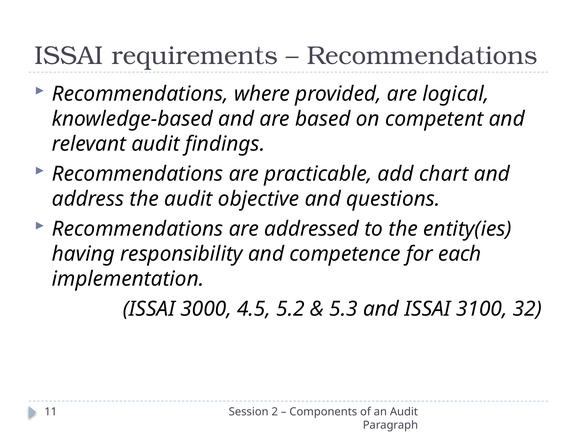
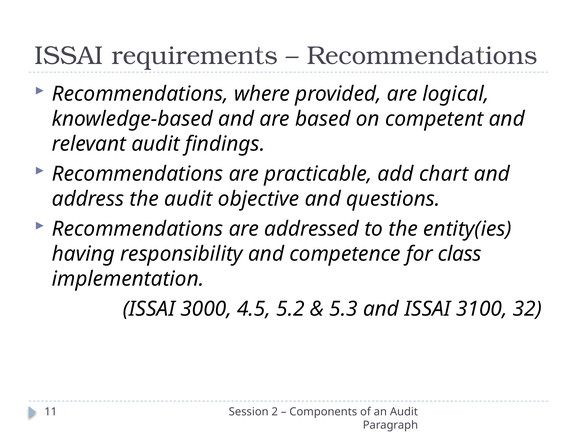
each: each -> class
